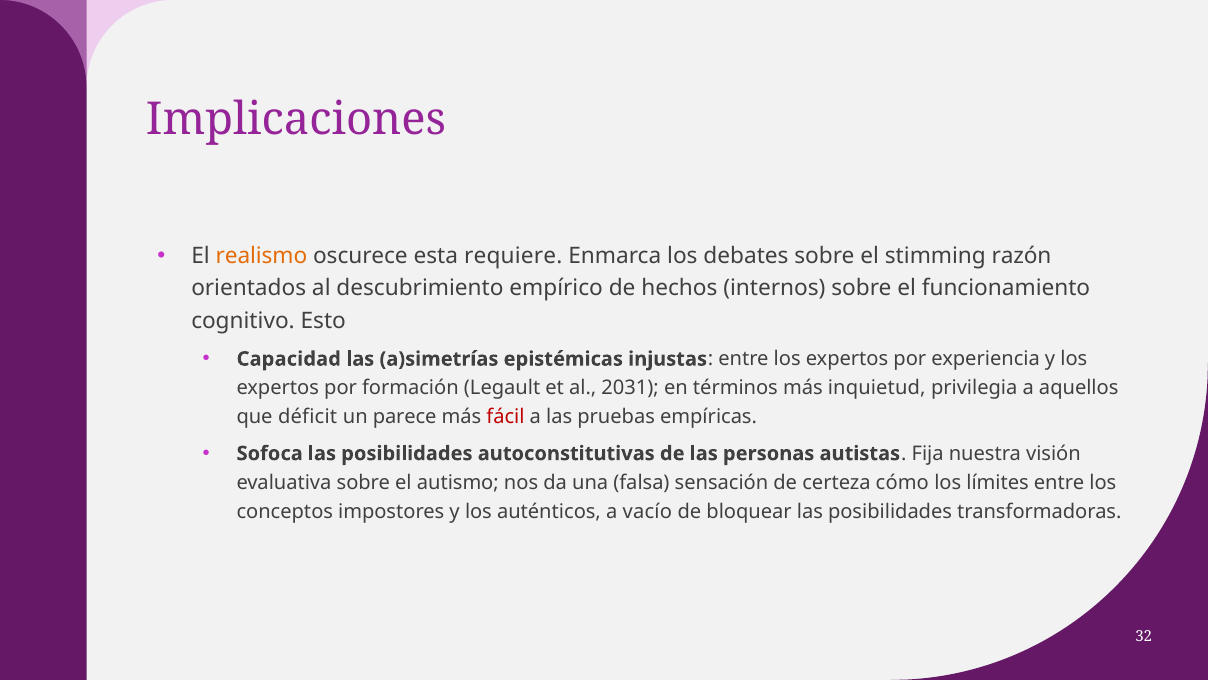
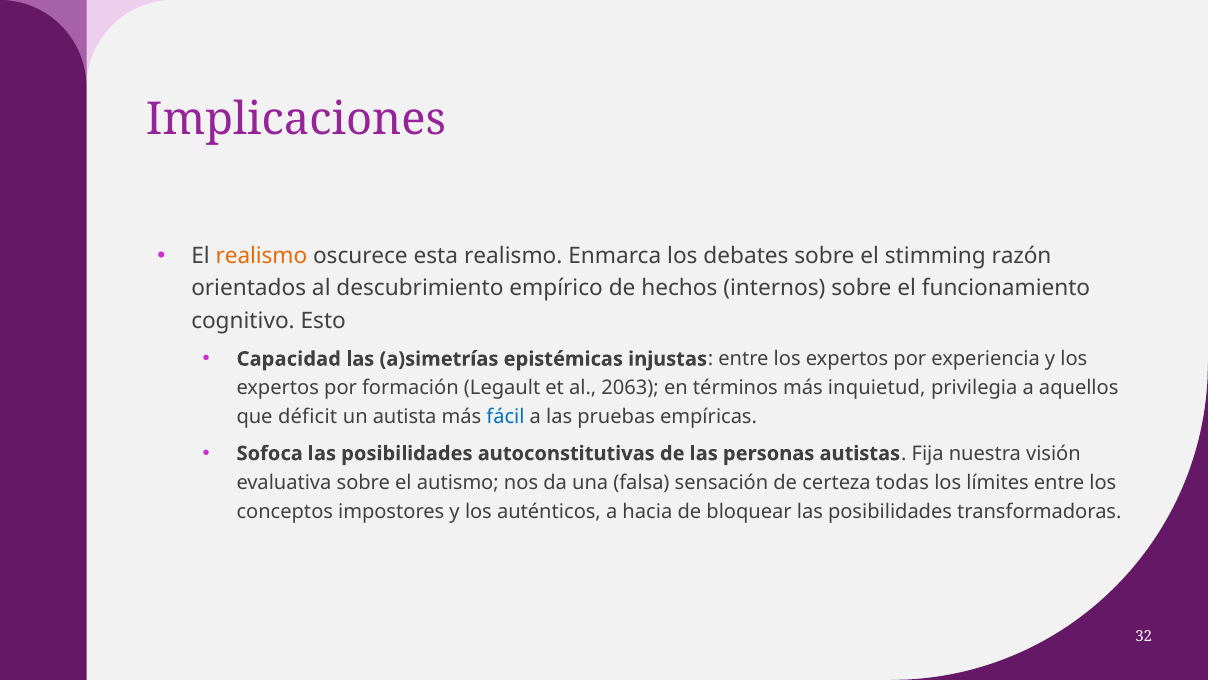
esta requiere: requiere -> realismo
2031: 2031 -> 2063
parece: parece -> autista
fácil colour: red -> blue
cómo: cómo -> todas
vacío: vacío -> hacia
